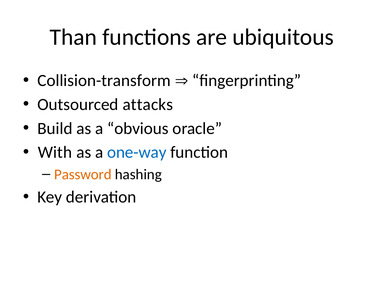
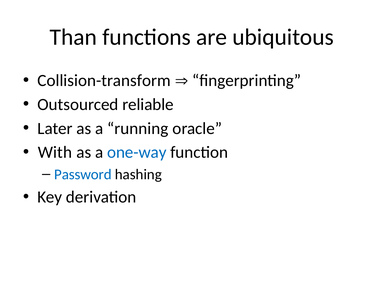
attacks: attacks -> reliable
Build: Build -> Later
obvious: obvious -> running
Password colour: orange -> blue
